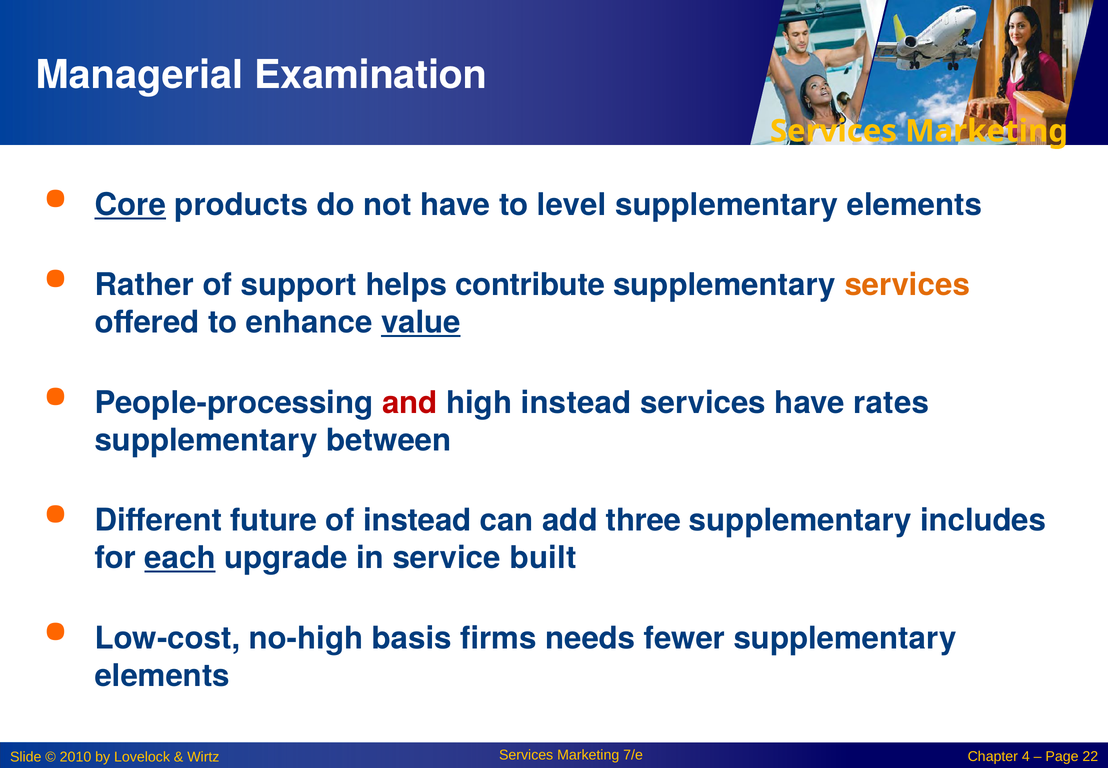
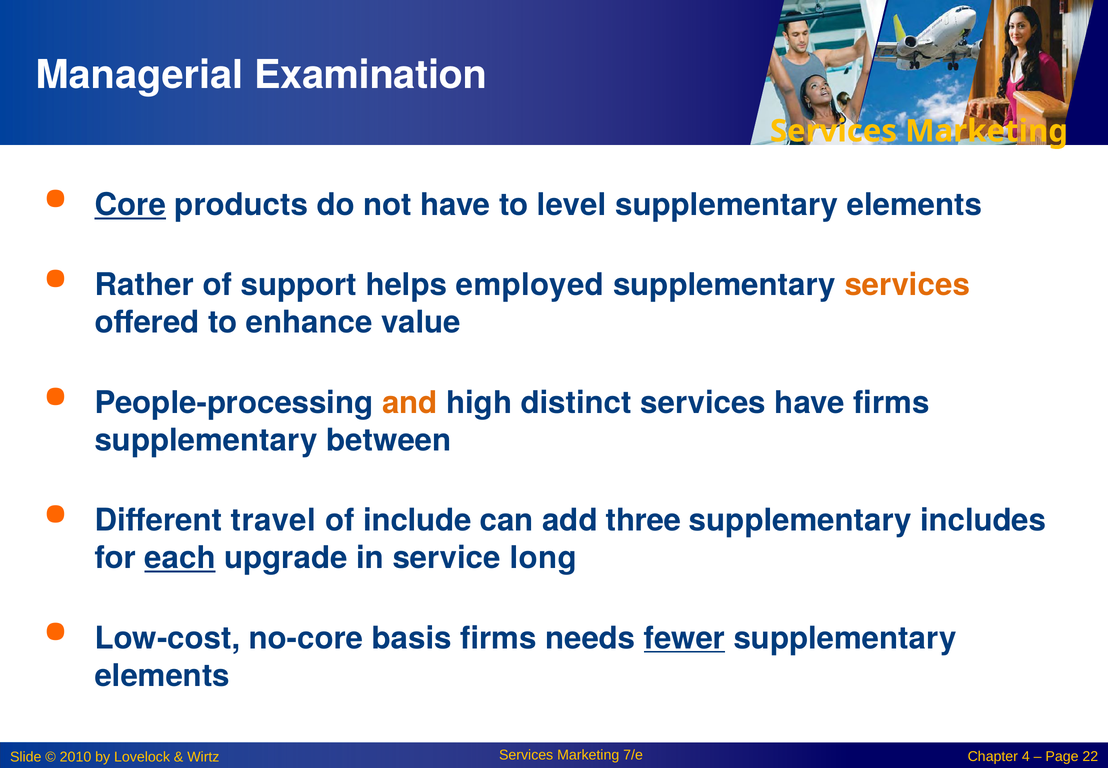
contribute: contribute -> employed
value underline: present -> none
and colour: red -> orange
high instead: instead -> distinct
have rates: rates -> firms
future: future -> travel
of instead: instead -> include
built: built -> long
no-high: no-high -> no-core
fewer underline: none -> present
